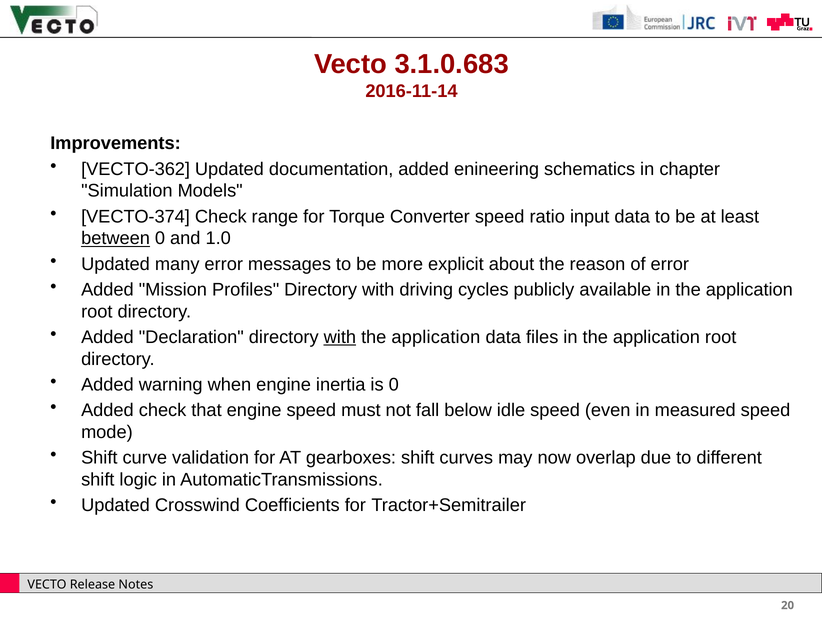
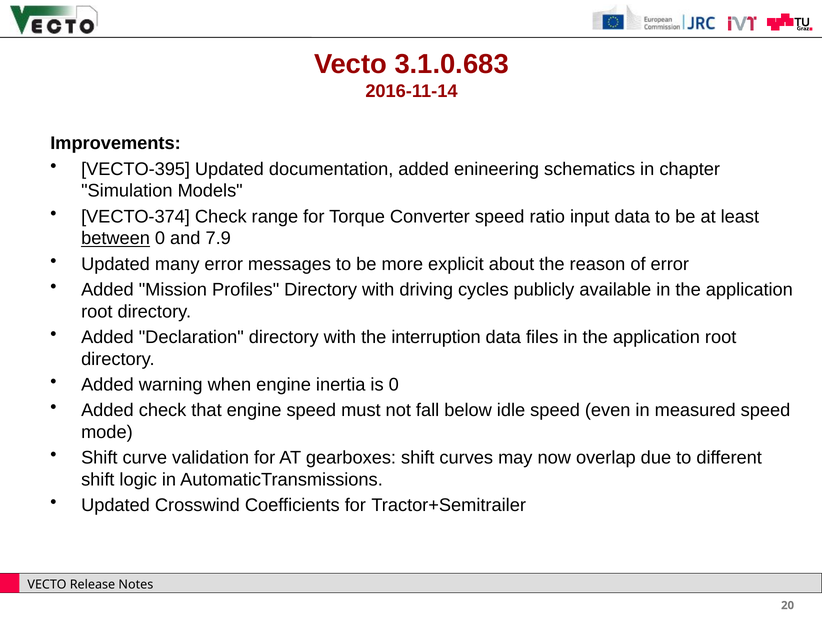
VECTO-362: VECTO-362 -> VECTO-395
1.0: 1.0 -> 7.9
with at (340, 337) underline: present -> none
application at (436, 337): application -> interruption
